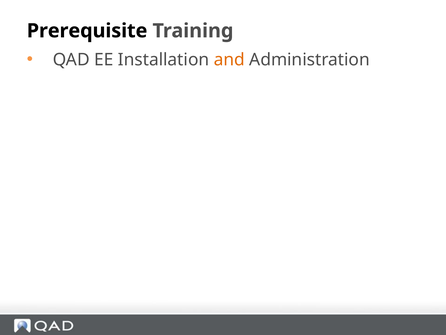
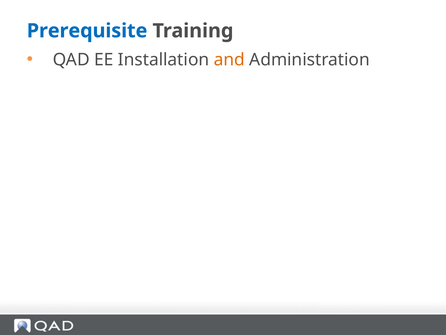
Prerequisite colour: black -> blue
